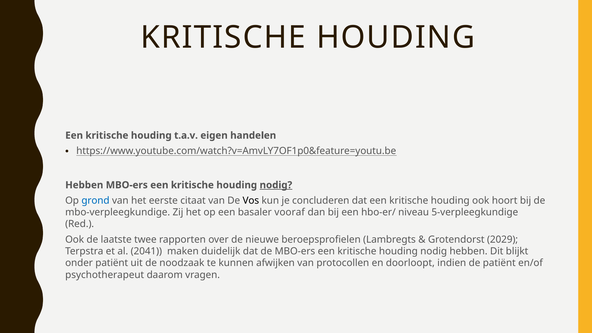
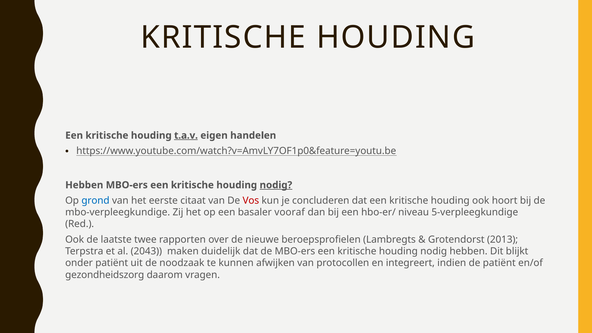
t.a.v underline: none -> present
Vos colour: black -> red
2029: 2029 -> 2013
2041: 2041 -> 2043
doorloopt: doorloopt -> integreert
psychotherapeut: psychotherapeut -> gezondheidszorg
